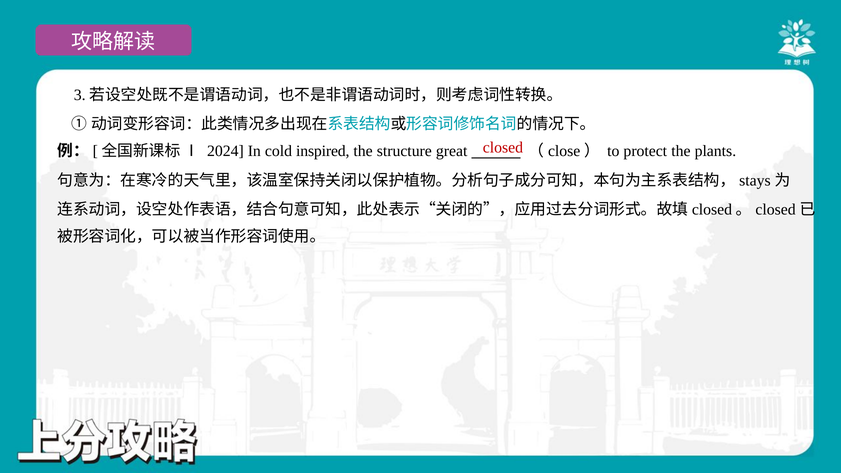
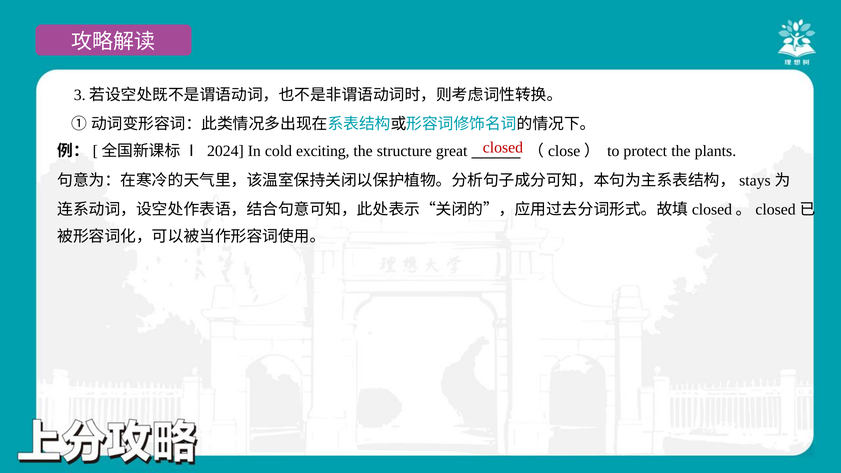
inspired: inspired -> exciting
